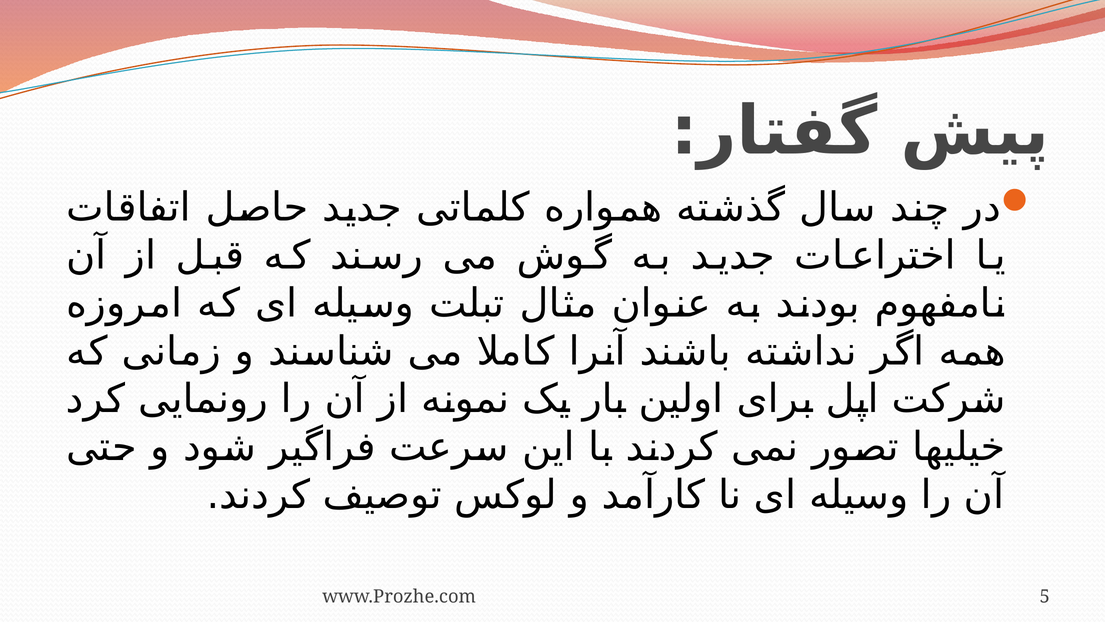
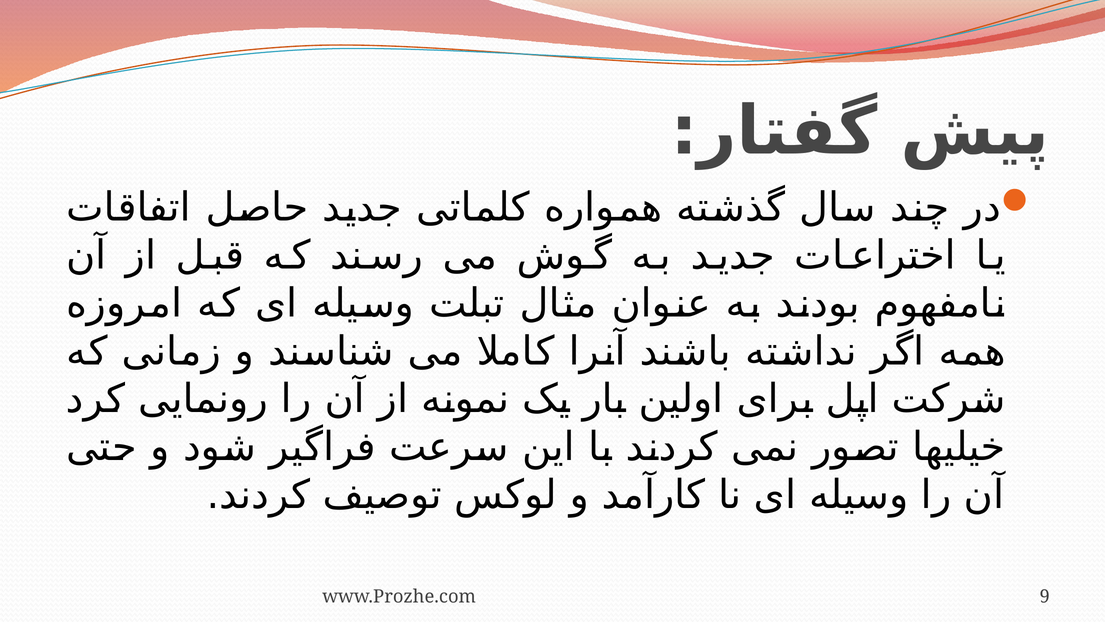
5: 5 -> 9
